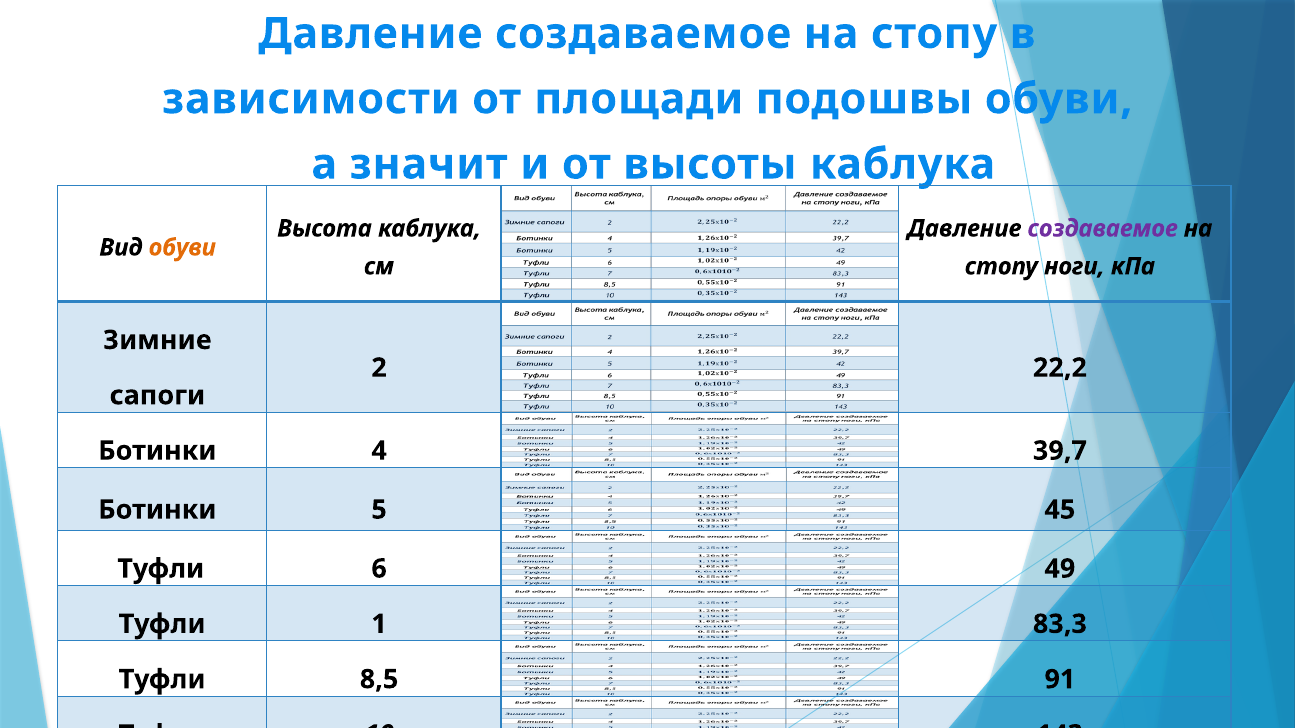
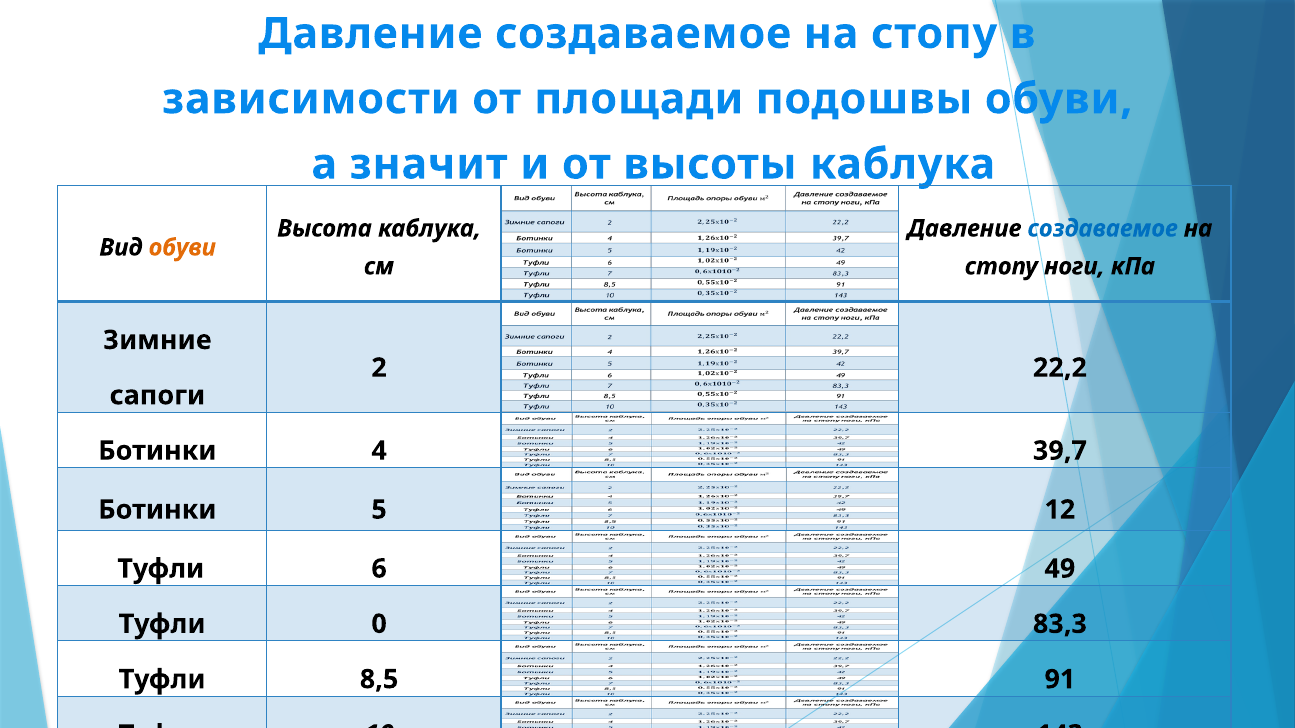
создаваемое at (1103, 229) colour: purple -> blue
45: 45 -> 12
1: 1 -> 0
